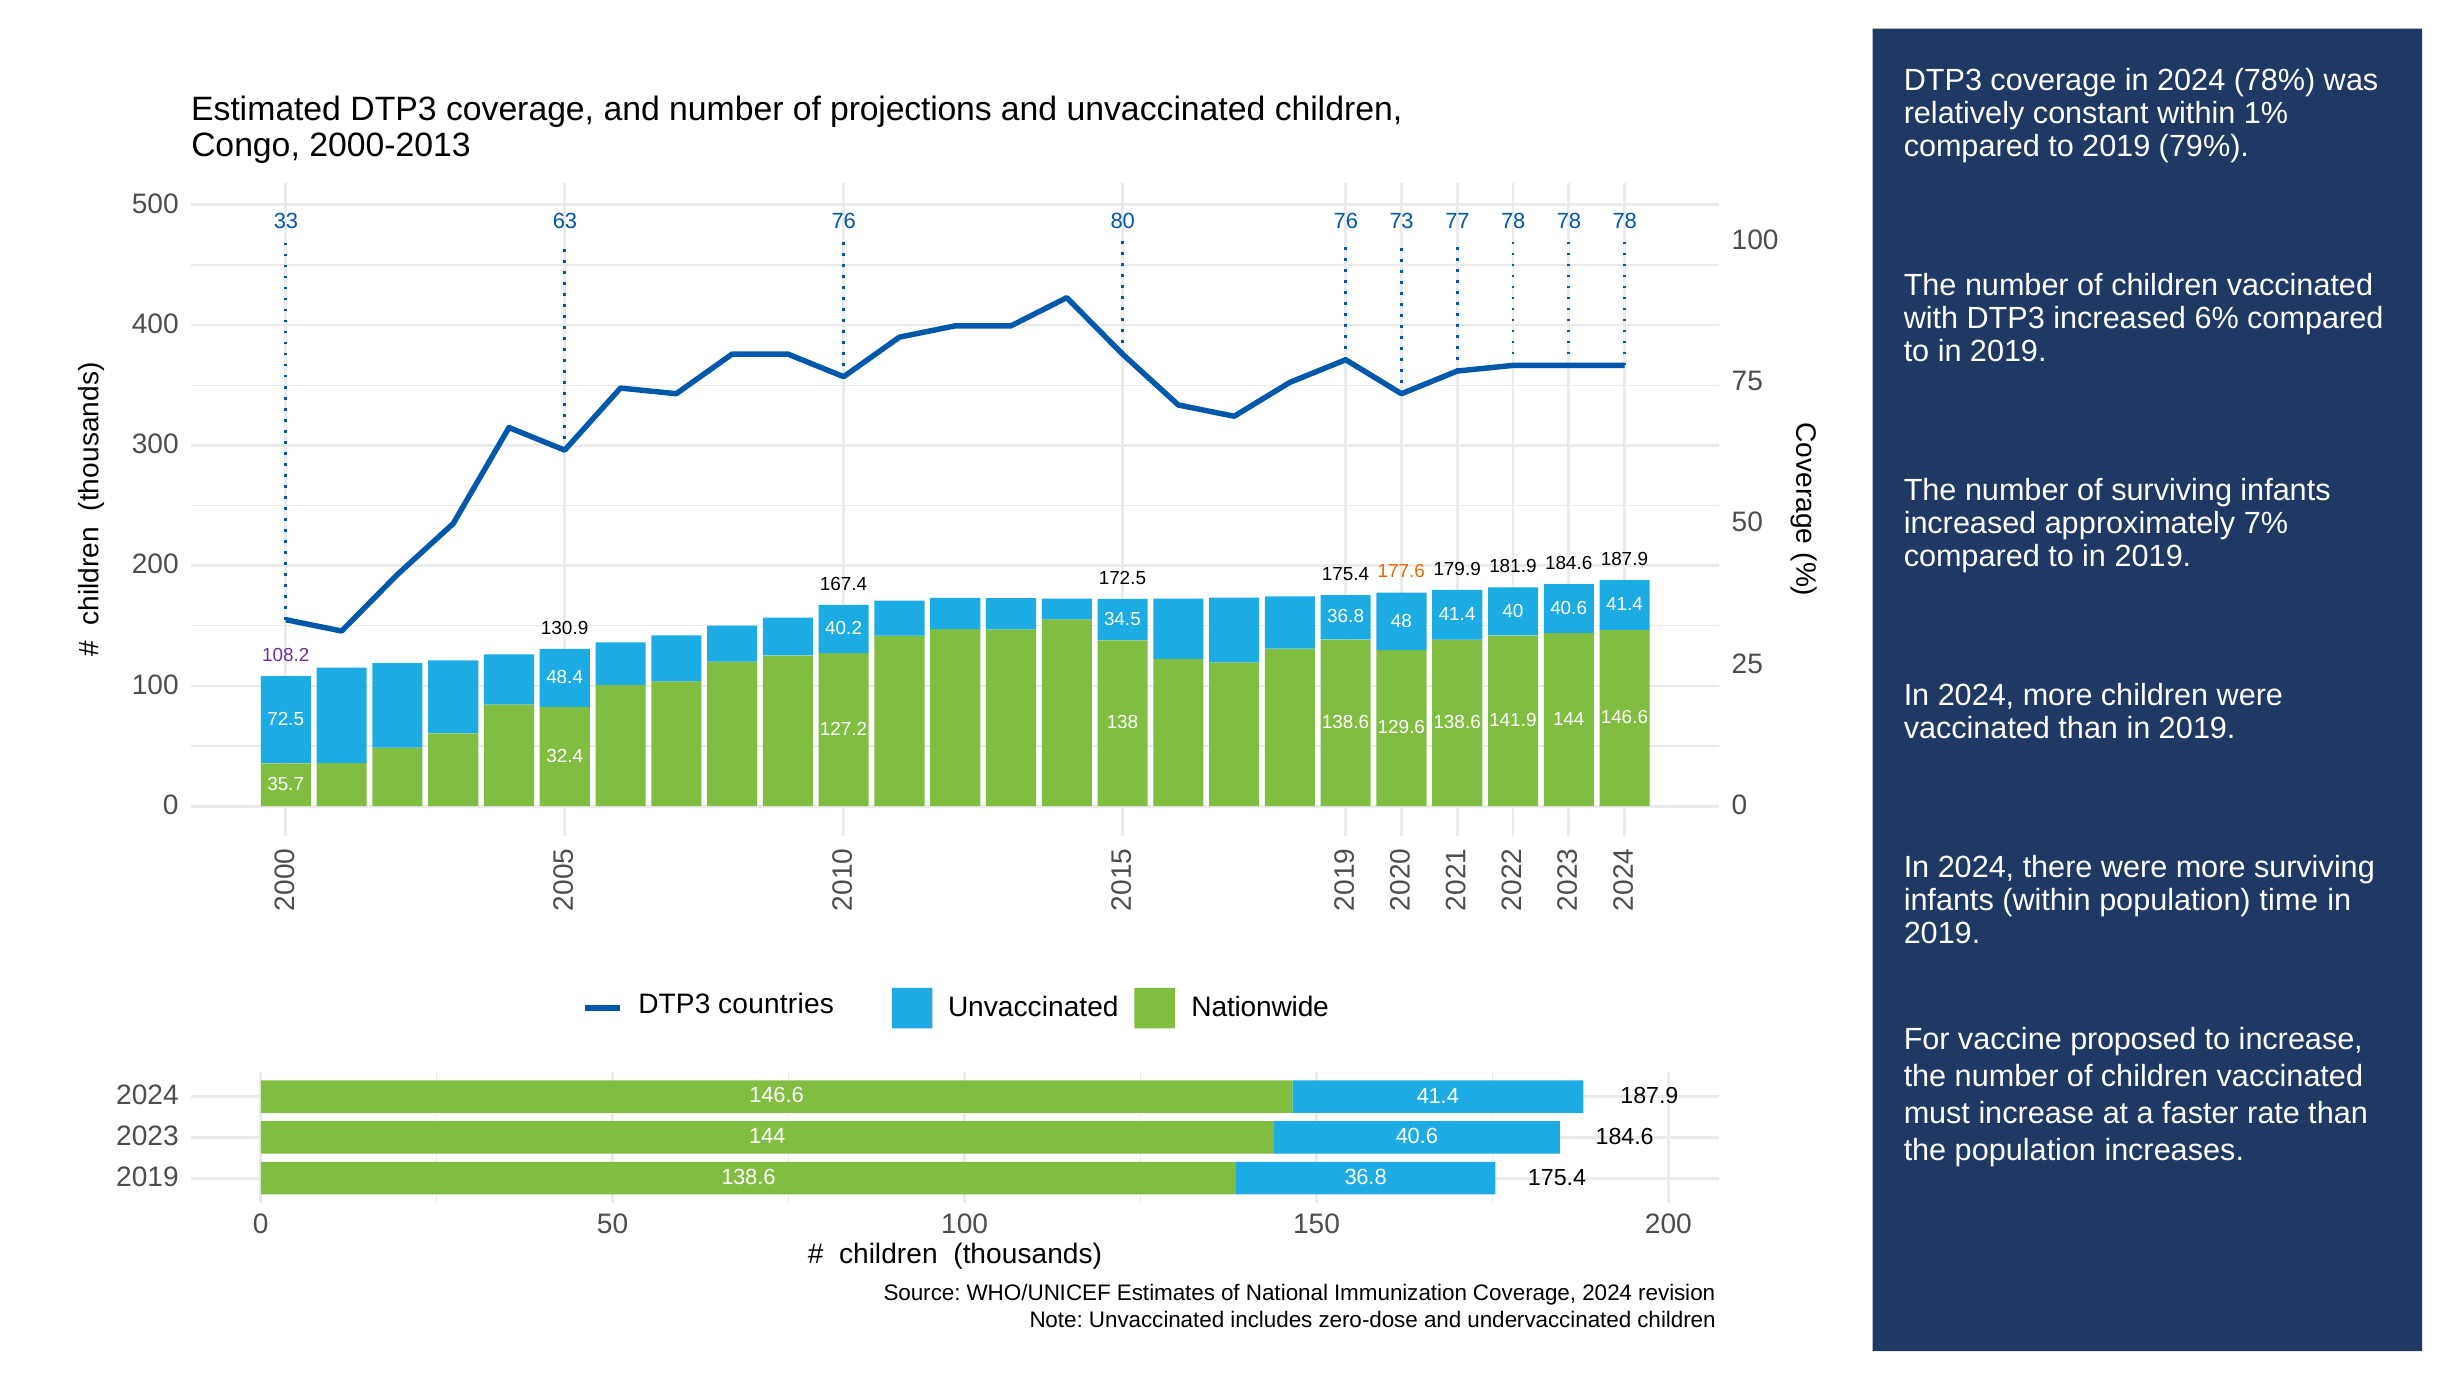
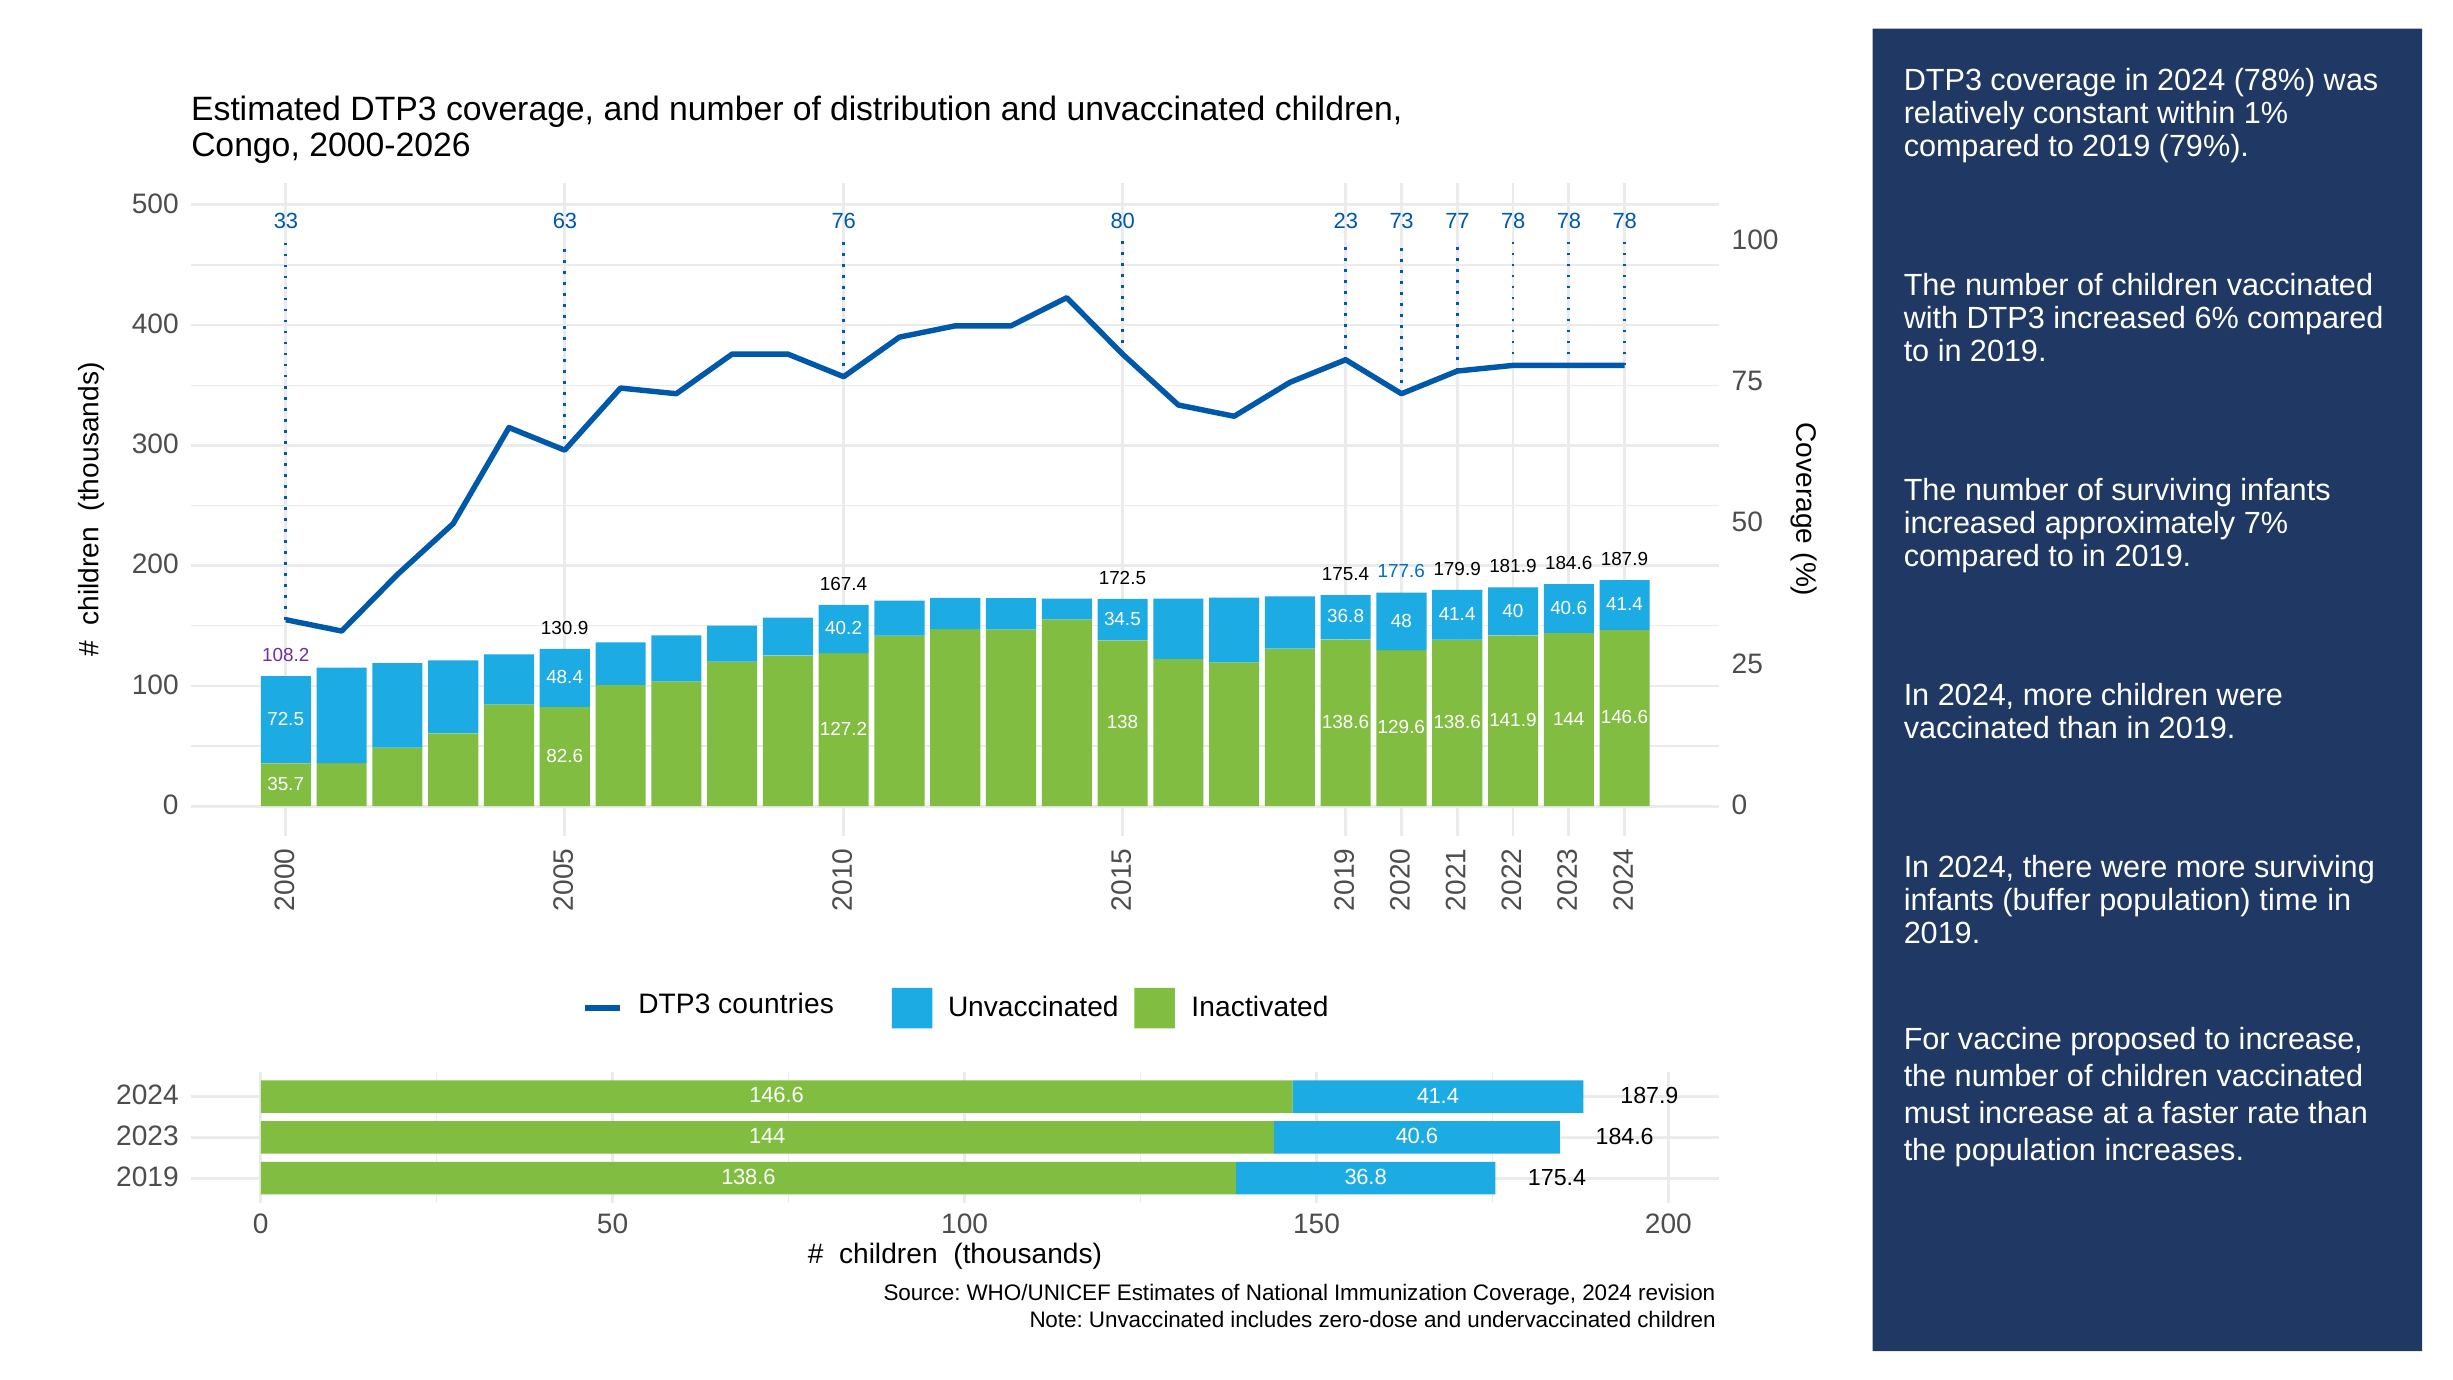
projections: projections -> distribution
2000-2013: 2000-2013 -> 2000-2026
80 76: 76 -> 23
177.6 colour: orange -> blue
32.4: 32.4 -> 82.6
infants within: within -> buffer
Nationwide: Nationwide -> Inactivated
